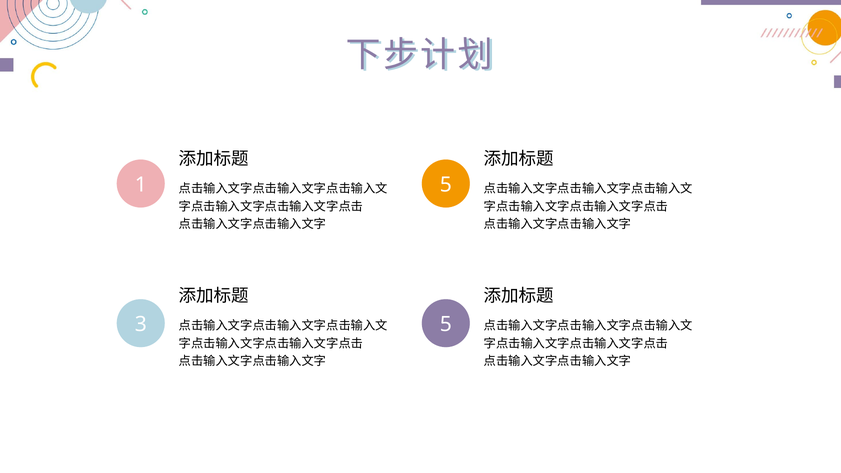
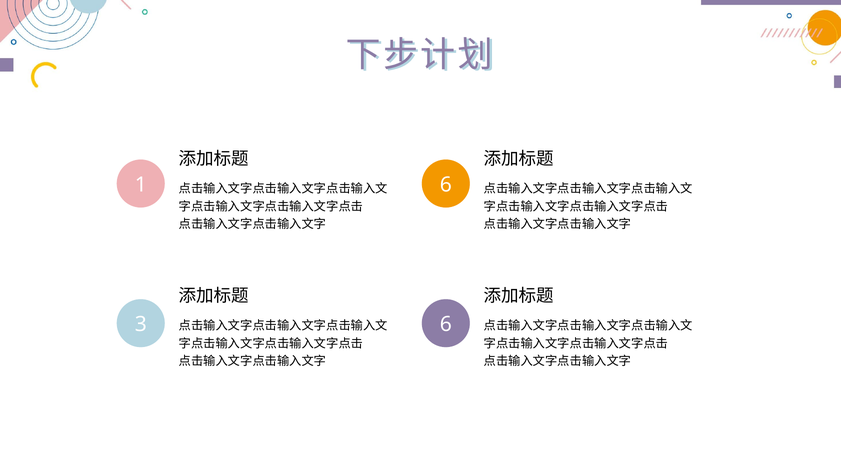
1 5: 5 -> 6
3 5: 5 -> 6
